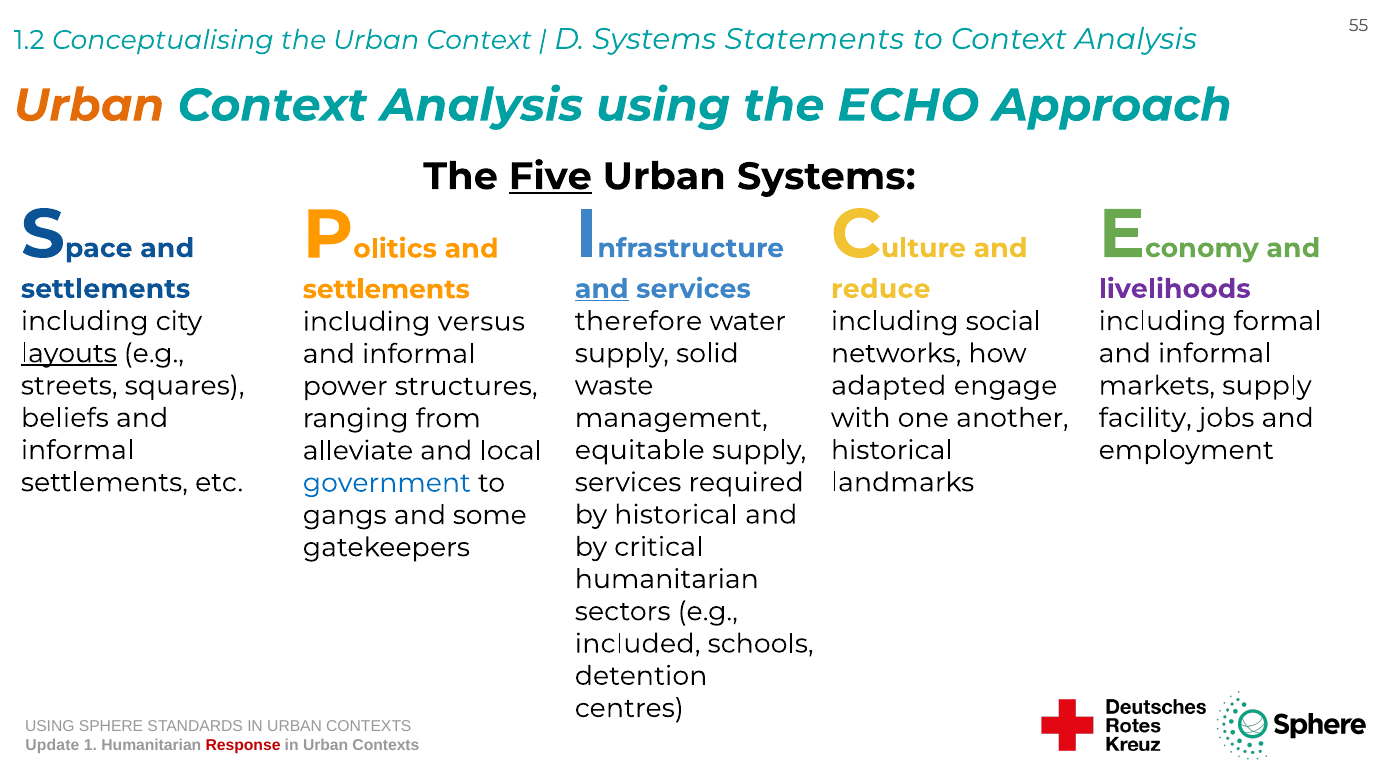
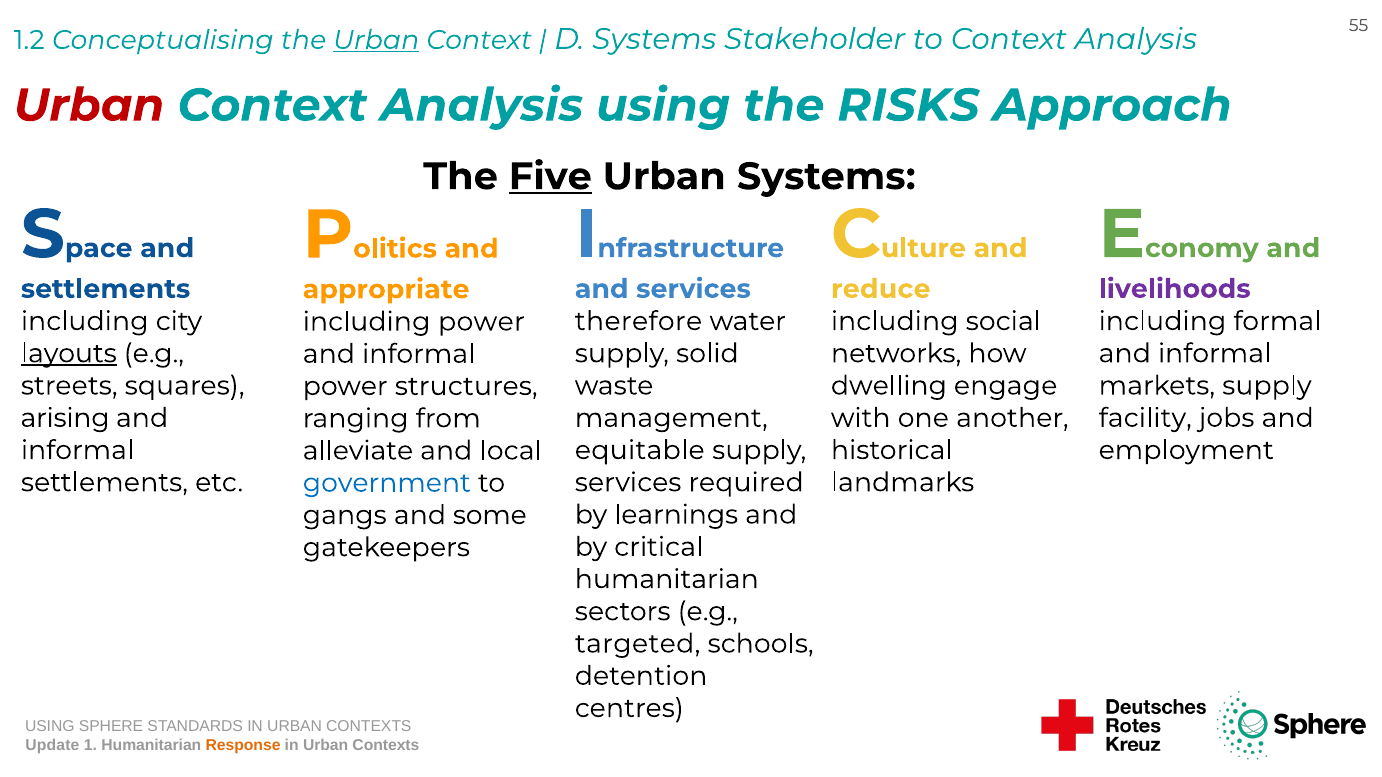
Urban at (376, 40) underline: none -> present
Statements: Statements -> Stakeholder
Urban at (89, 106) colour: orange -> red
ECHO: ECHO -> RISKS
and at (602, 289) underline: present -> none
settlements at (386, 290): settlements -> appropriate
including versus: versus -> power
adapted: adapted -> dwelling
beliefs: beliefs -> arising
by historical: historical -> learnings
included: included -> targeted
Response colour: red -> orange
